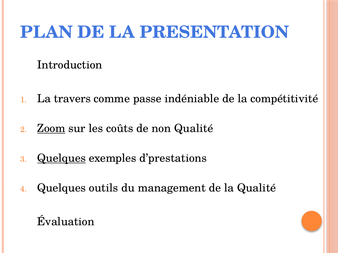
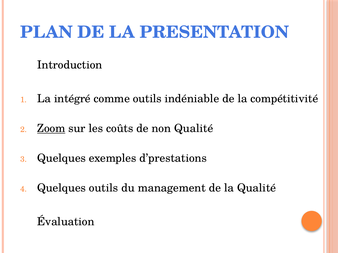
travers: travers -> intégré
comme passe: passe -> outils
Quelques at (62, 159) underline: present -> none
